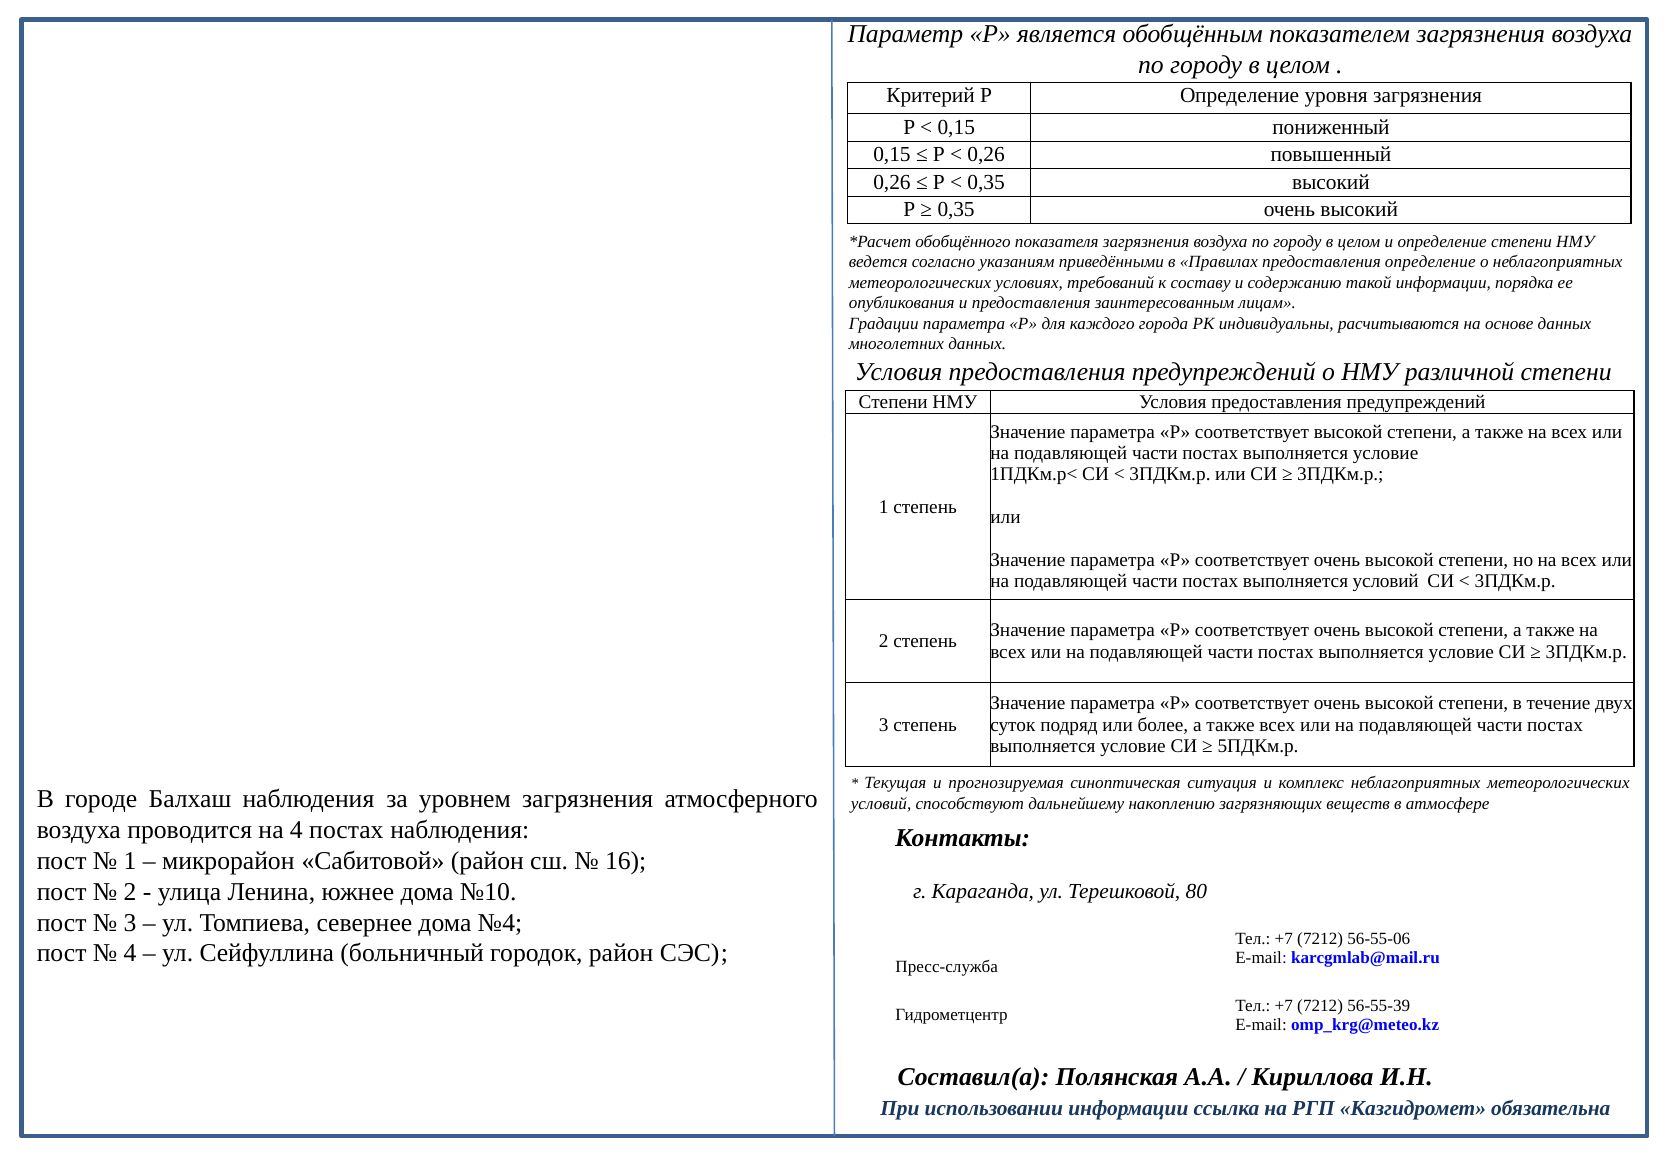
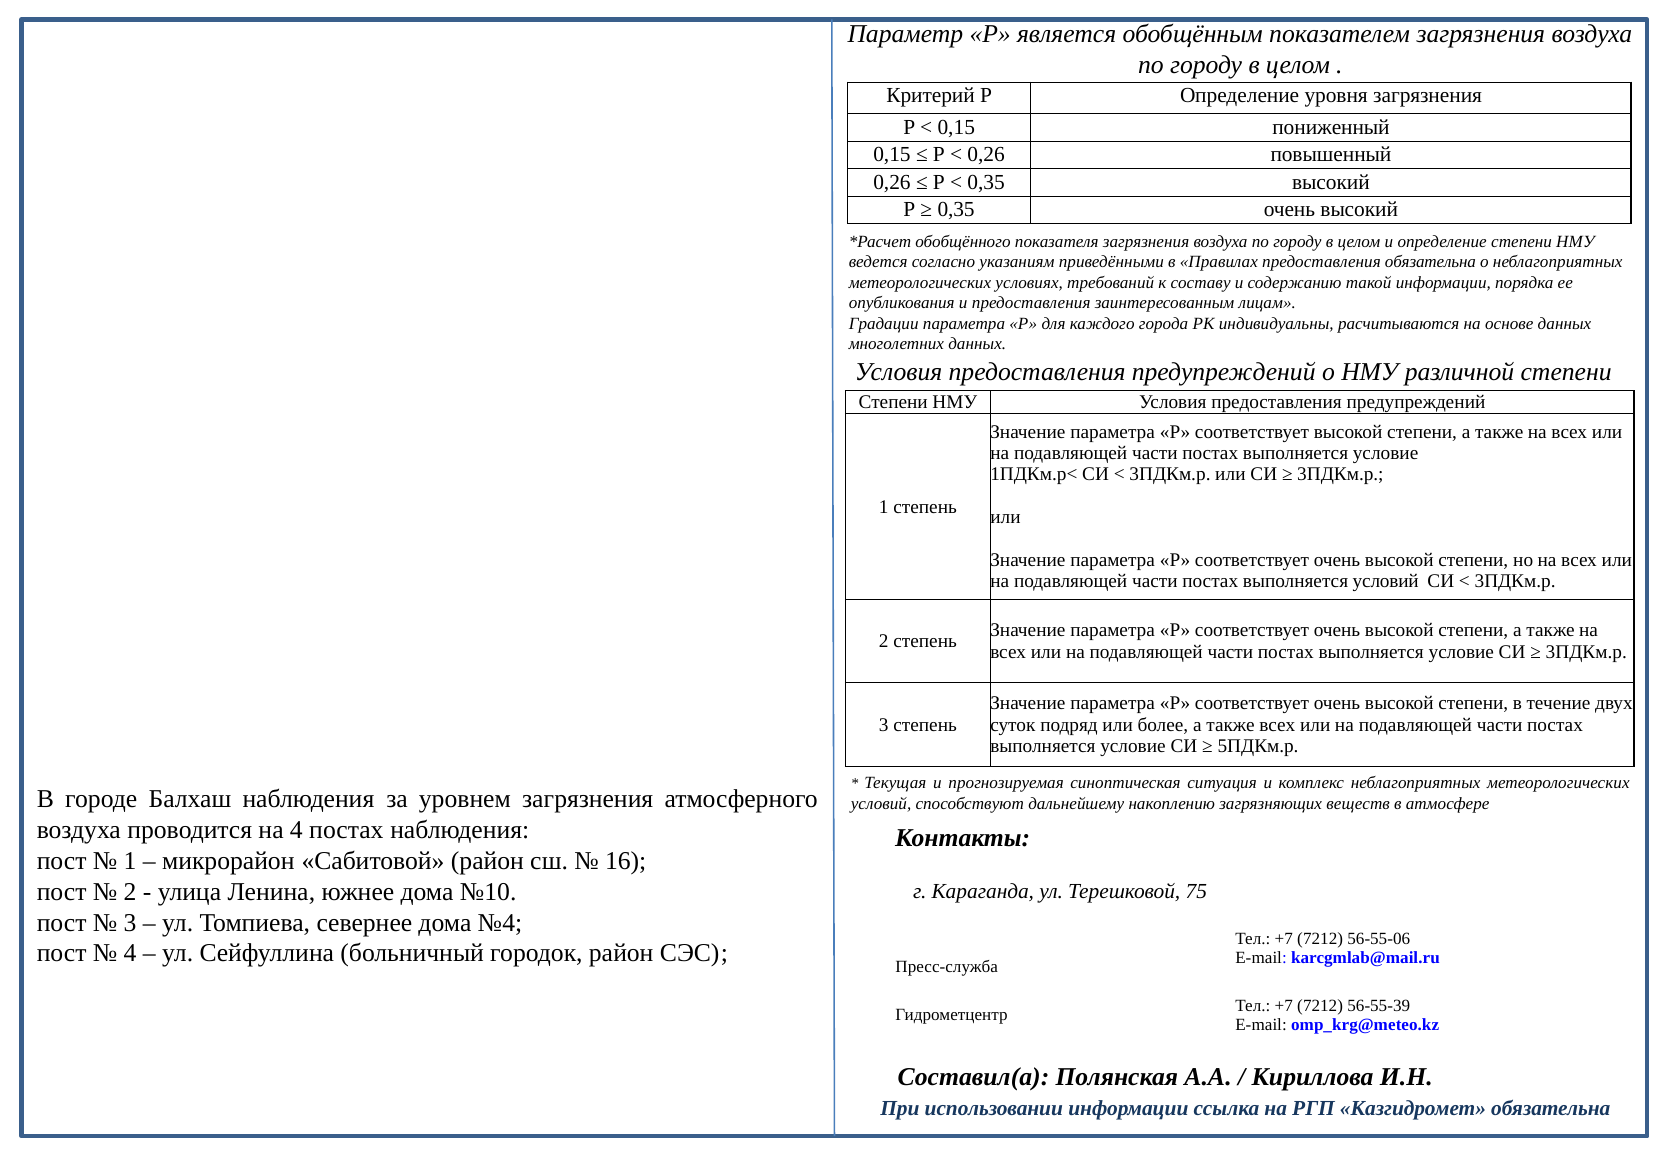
предоставления определение: определение -> обязательна
80: 80 -> 75
